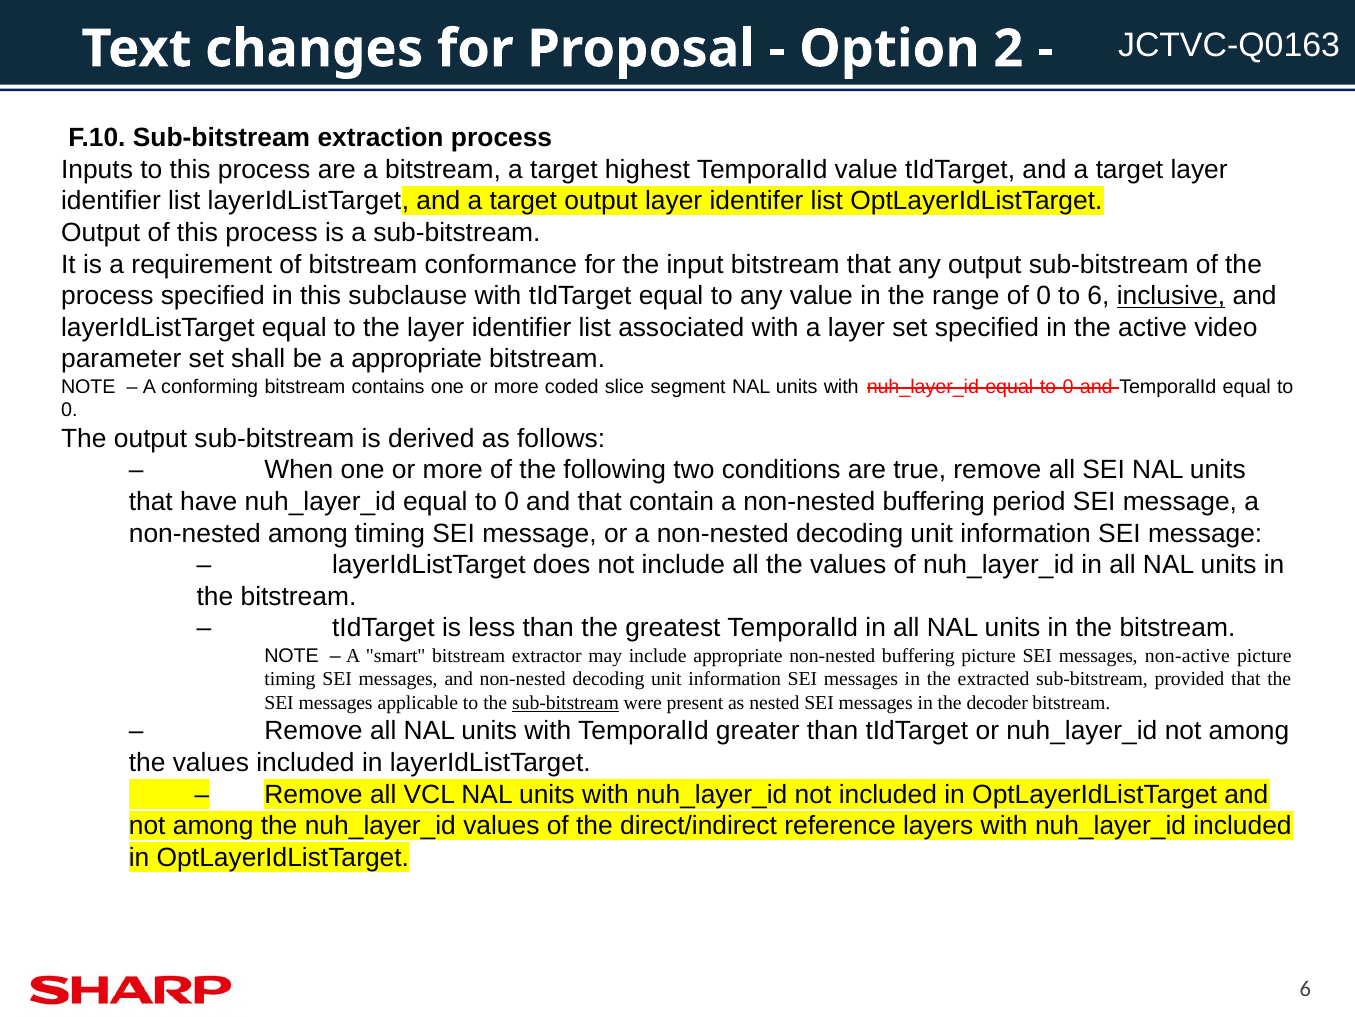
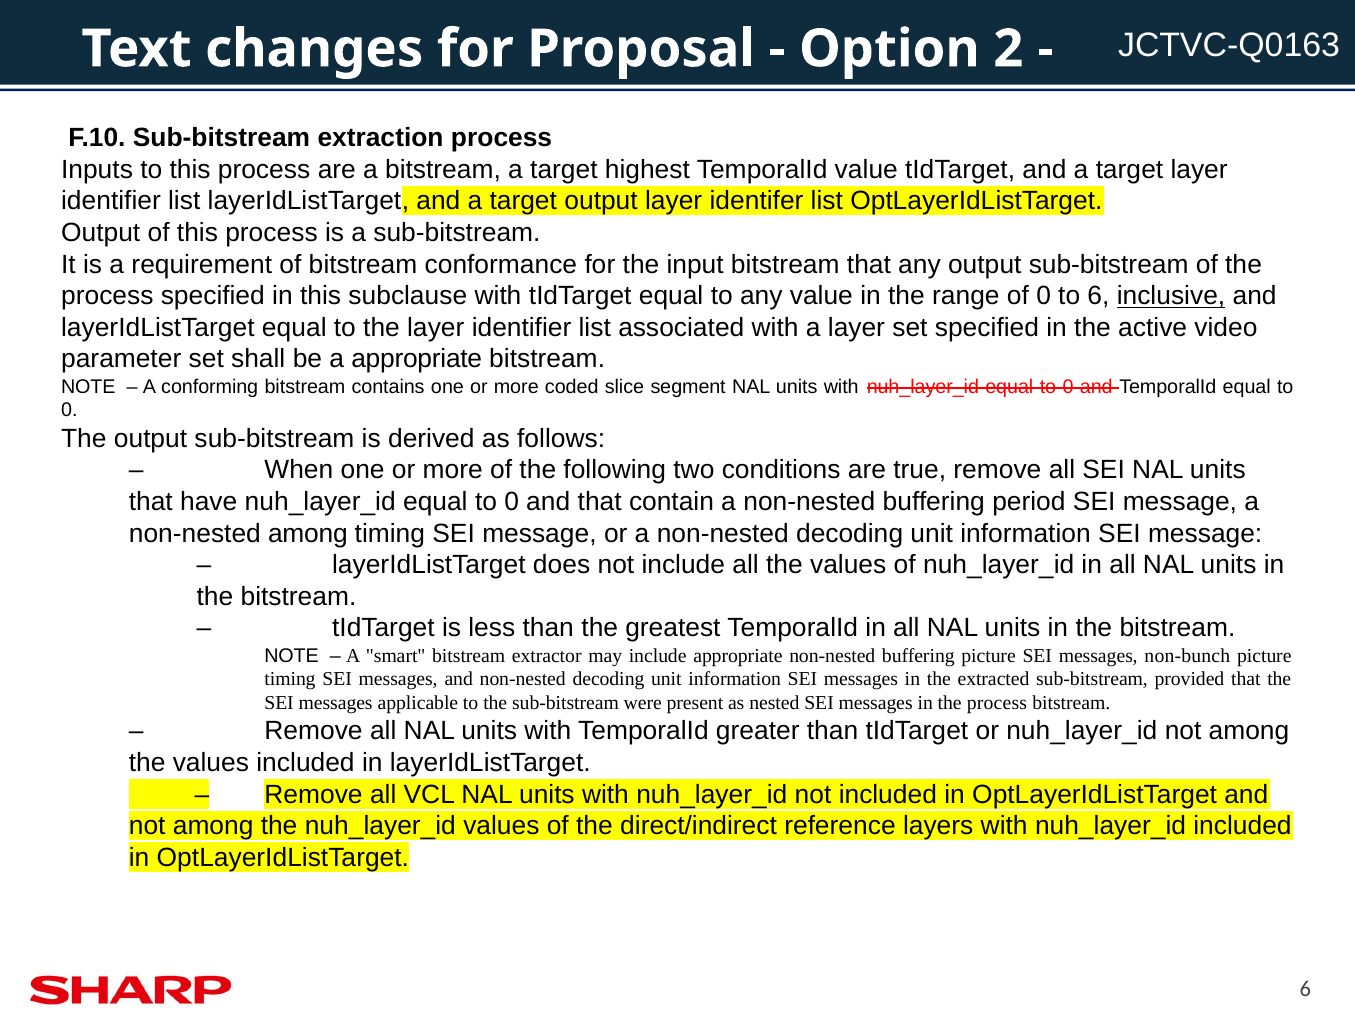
non-active: non-active -> non-bunch
sub-bitstream at (565, 702) underline: present -> none
in the decoder: decoder -> process
